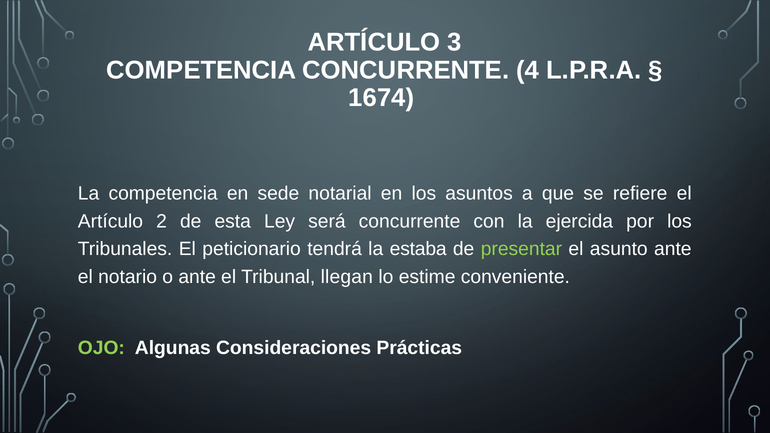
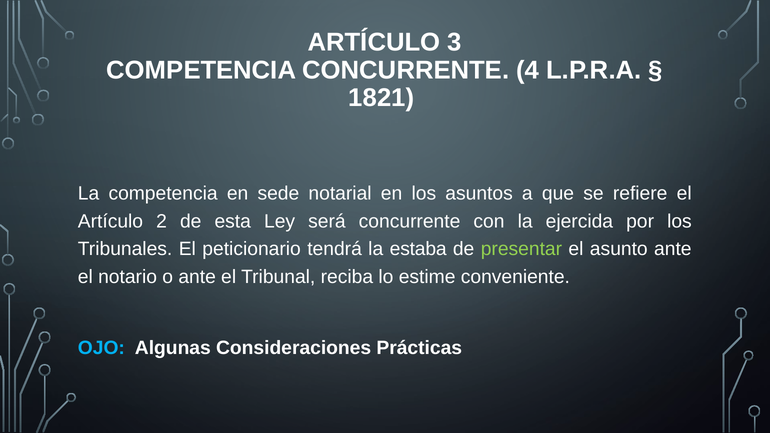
1674: 1674 -> 1821
llegan: llegan -> reciba
OJO colour: light green -> light blue
